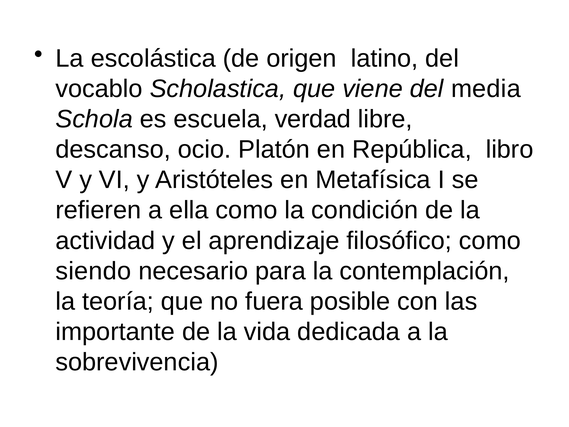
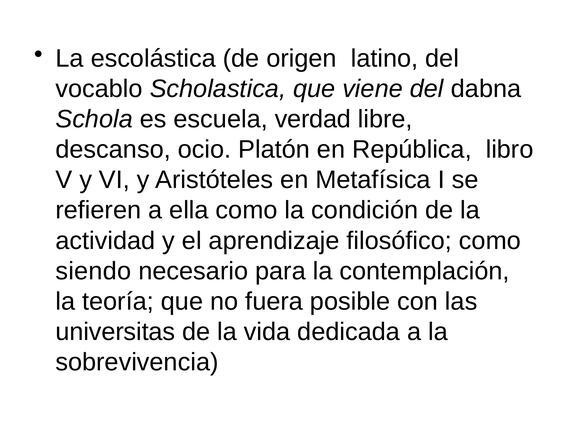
media: media -> dabna
importante: importante -> universitas
